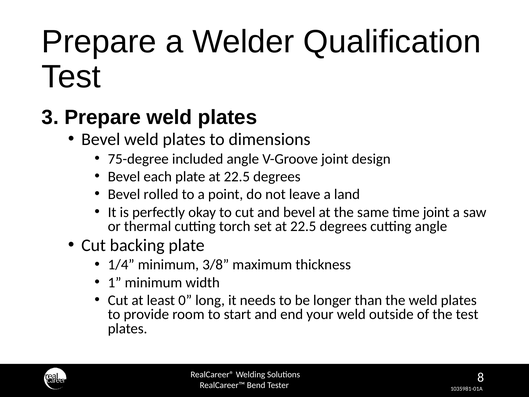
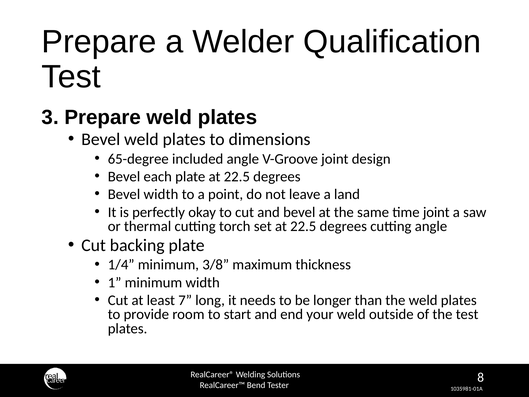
75-degree: 75-degree -> 65-degree
Bevel rolled: rolled -> width
0: 0 -> 7
